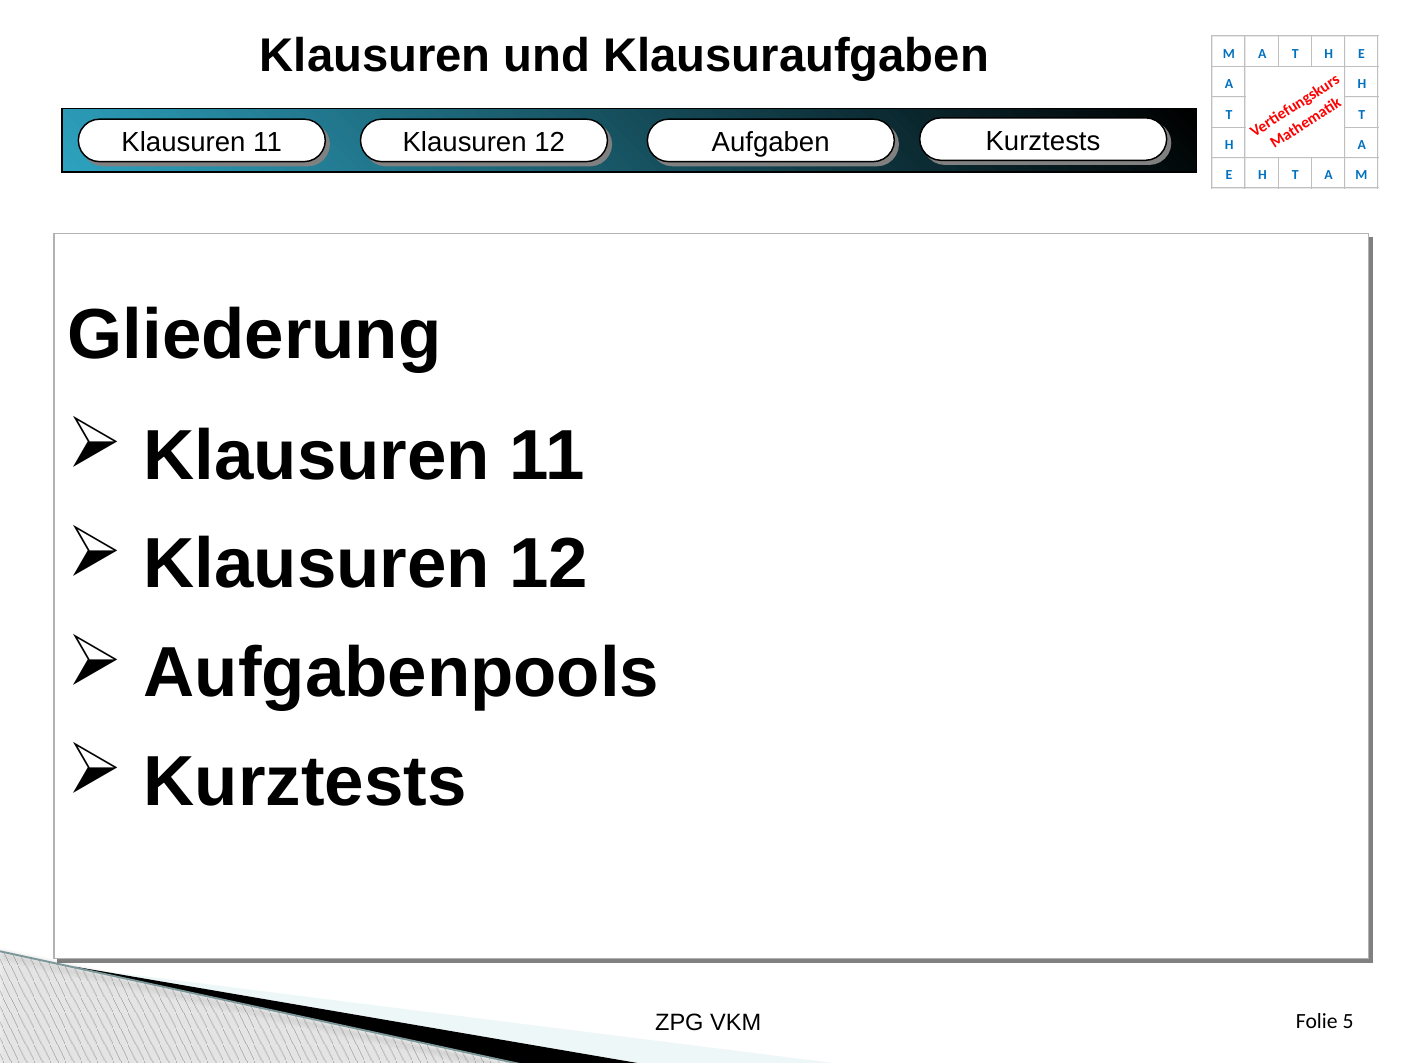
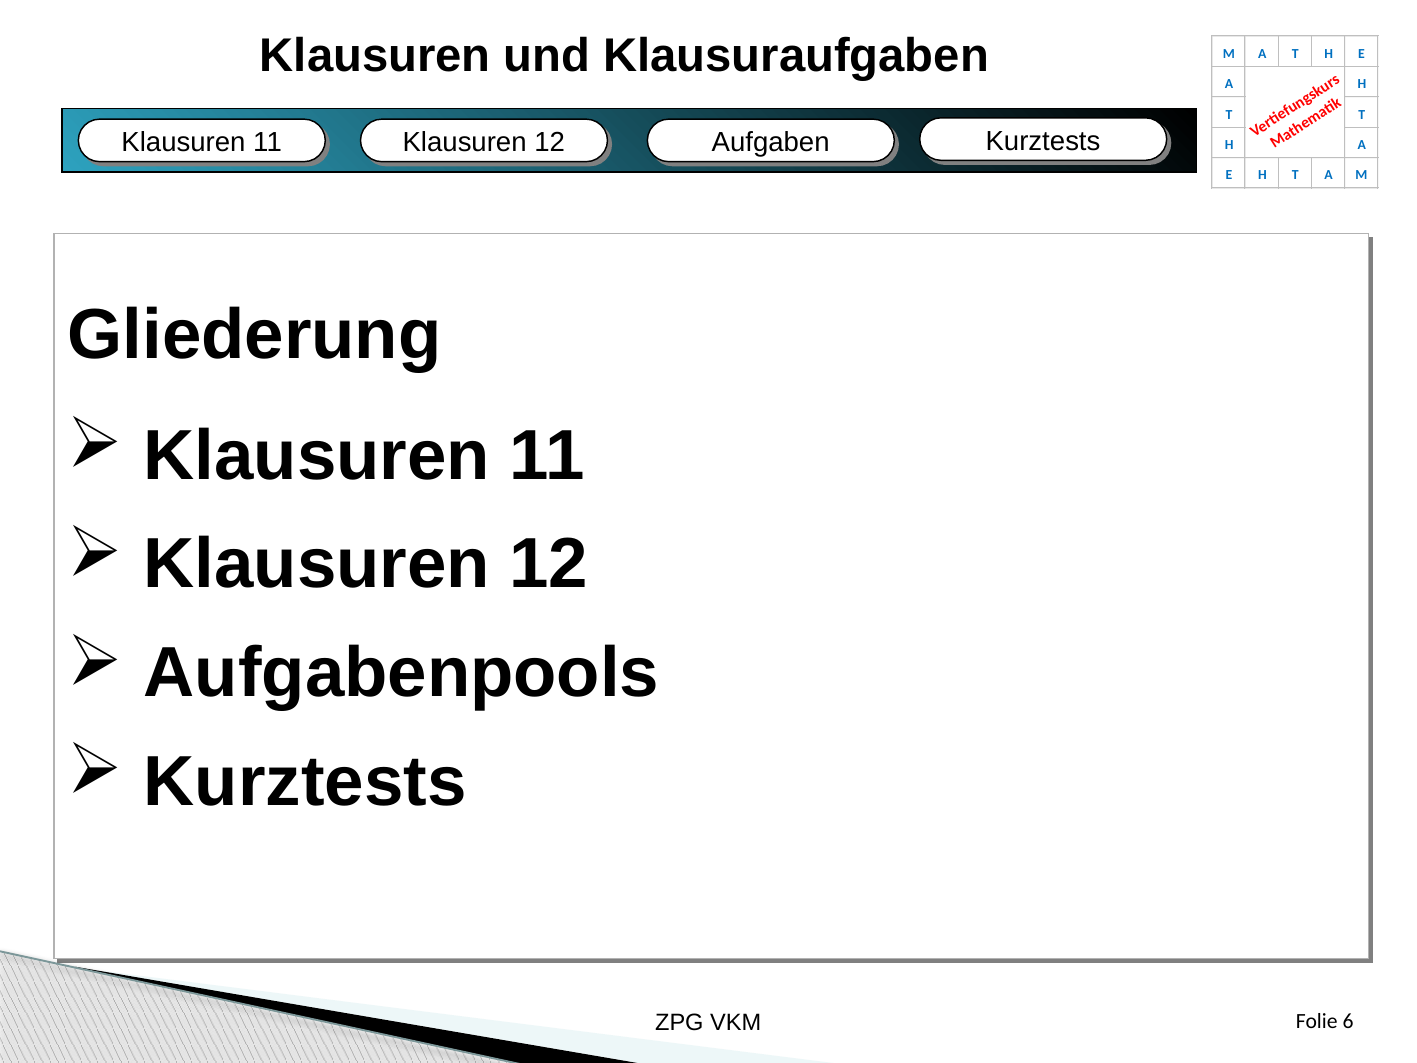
5: 5 -> 6
